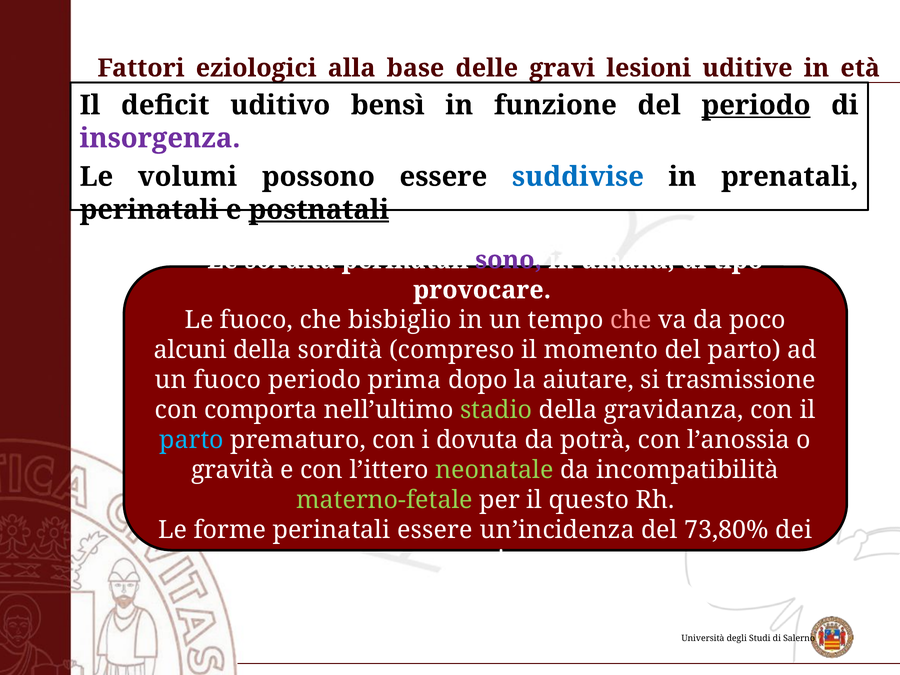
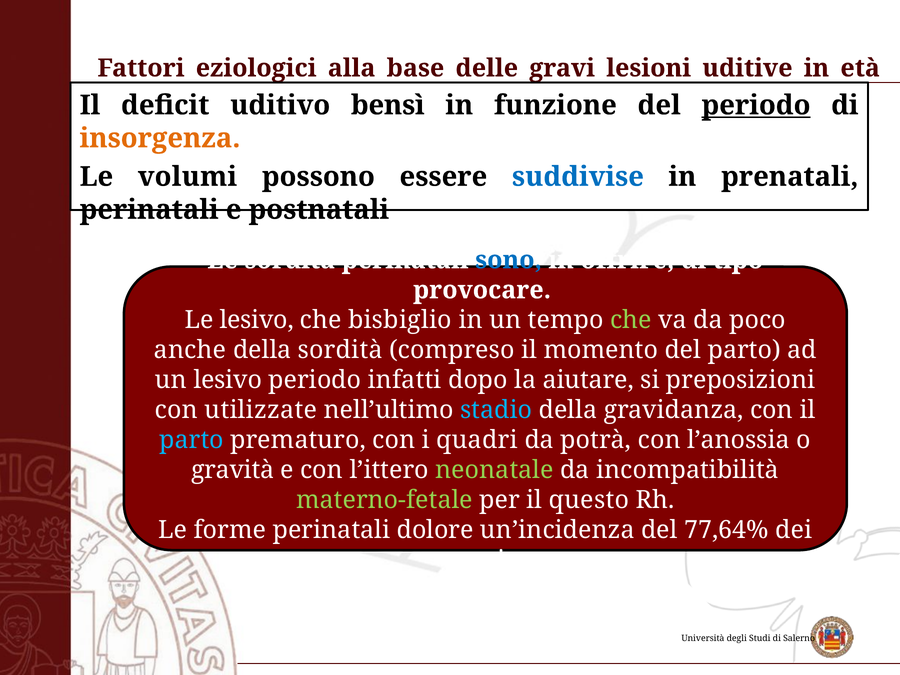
insorgenza colour: purple -> orange
postnatali underline: present -> none
sono colour: purple -> blue
umana: umana -> offrire
Le fuoco: fuoco -> lesivo
che at (631, 320) colour: pink -> light green
alcuni: alcuni -> anche
un fuoco: fuoco -> lesivo
prima: prima -> infatti
trasmissione: trasmissione -> preposizioni
comporta: comporta -> utilizzate
stadio colour: light green -> light blue
dovuta: dovuta -> quadri
perinatali essere: essere -> dolore
73,80%: 73,80% -> 77,64%
